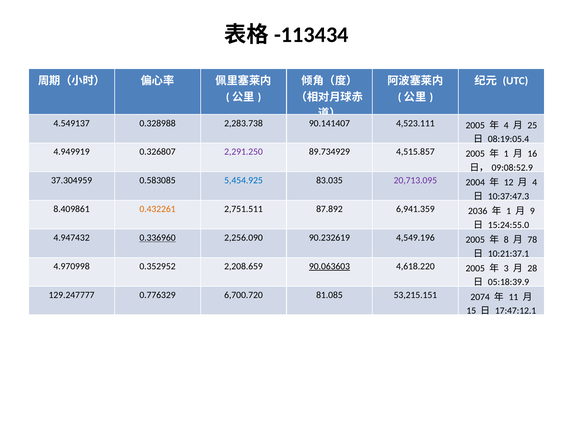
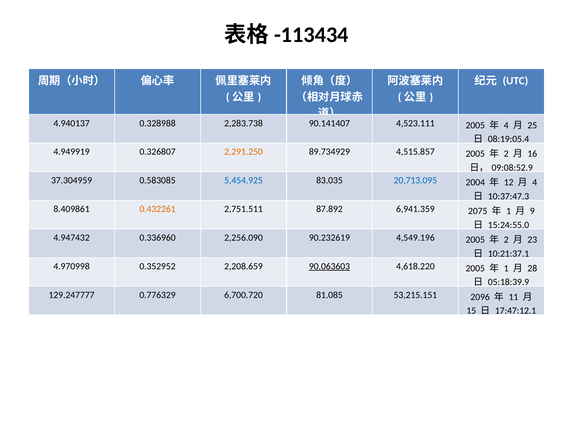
4.549137: 4.549137 -> 4.940137
2,291.250 colour: purple -> orange
1 at (506, 154): 1 -> 2
20,713.095 colour: purple -> blue
2036: 2036 -> 2075
0.336960 underline: present -> none
8 at (506, 240): 8 -> 2
78: 78 -> 23
3 at (506, 269): 3 -> 1
2074: 2074 -> 2096
